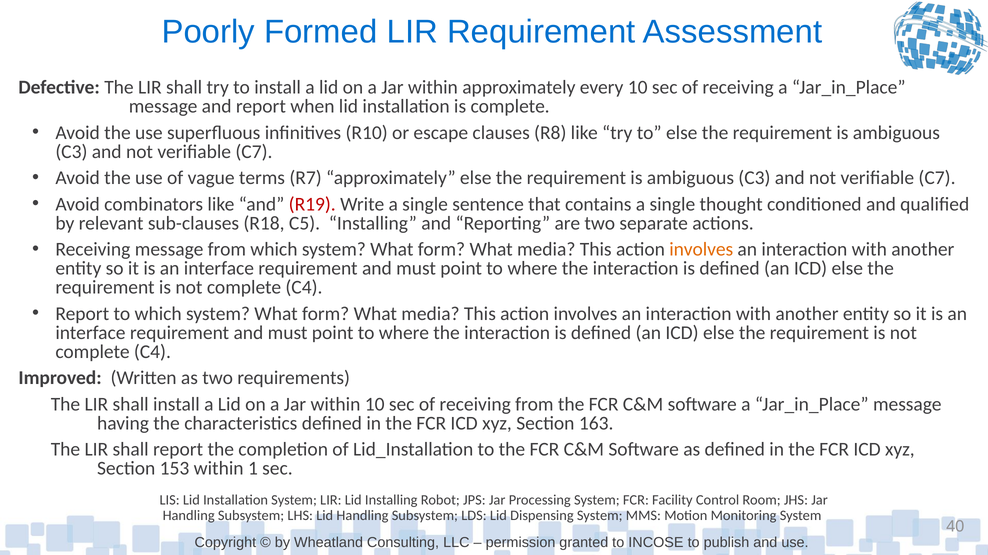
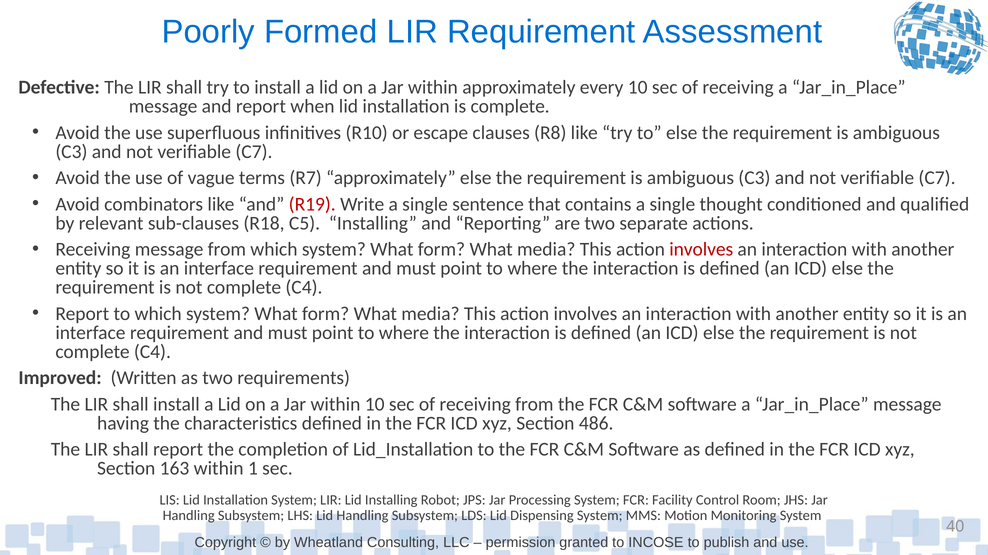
involves at (701, 250) colour: orange -> red
163: 163 -> 486
153: 153 -> 163
